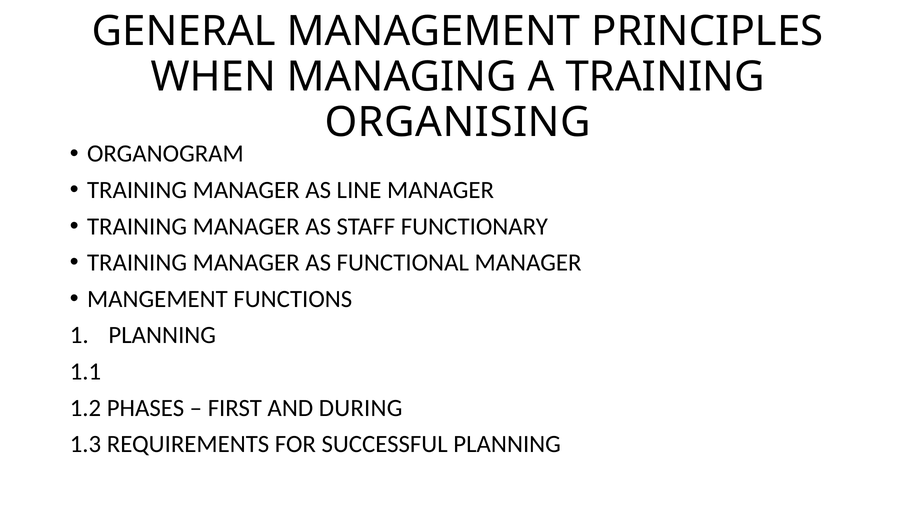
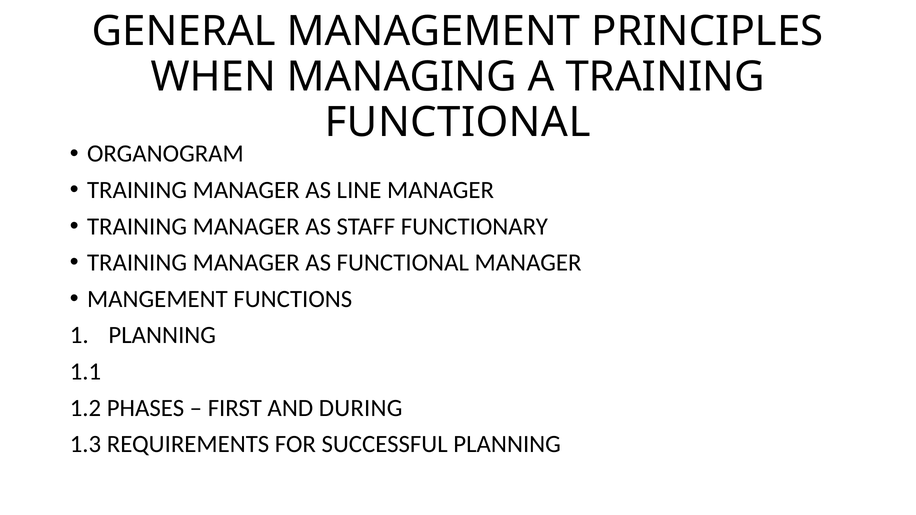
ORGANISING at (458, 122): ORGANISING -> FUNCTIONAL
